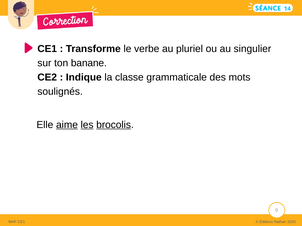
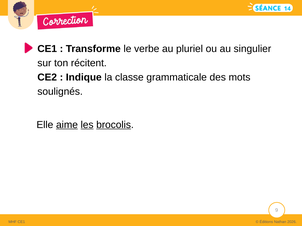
banane: banane -> récitent
